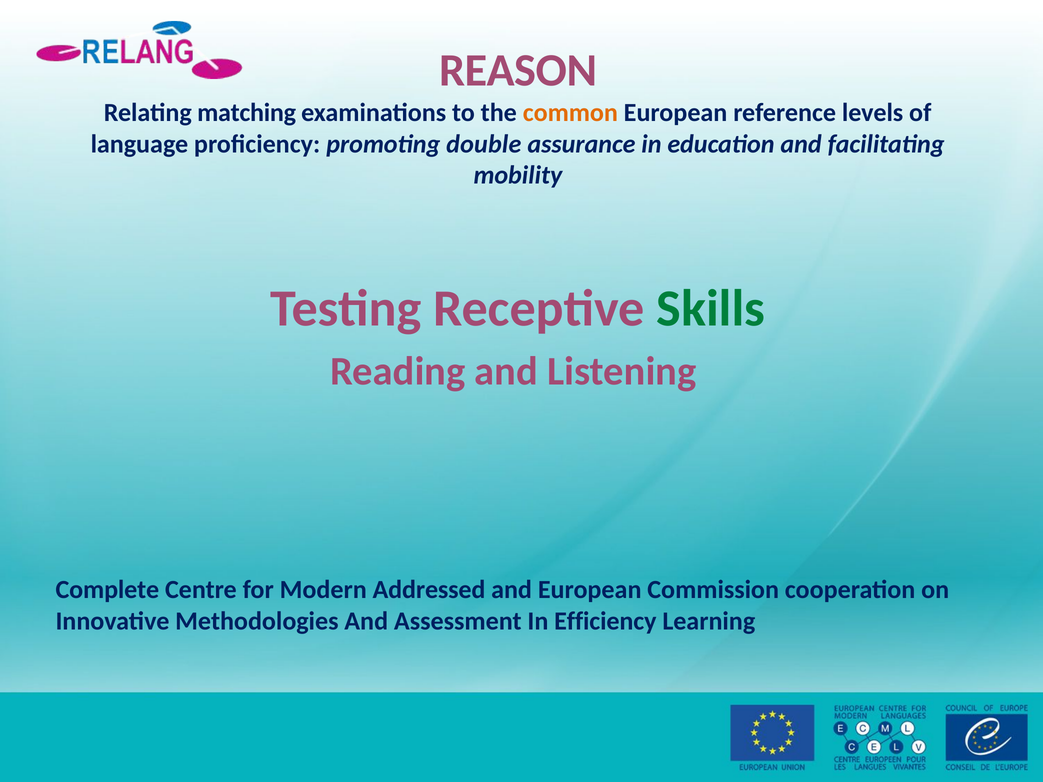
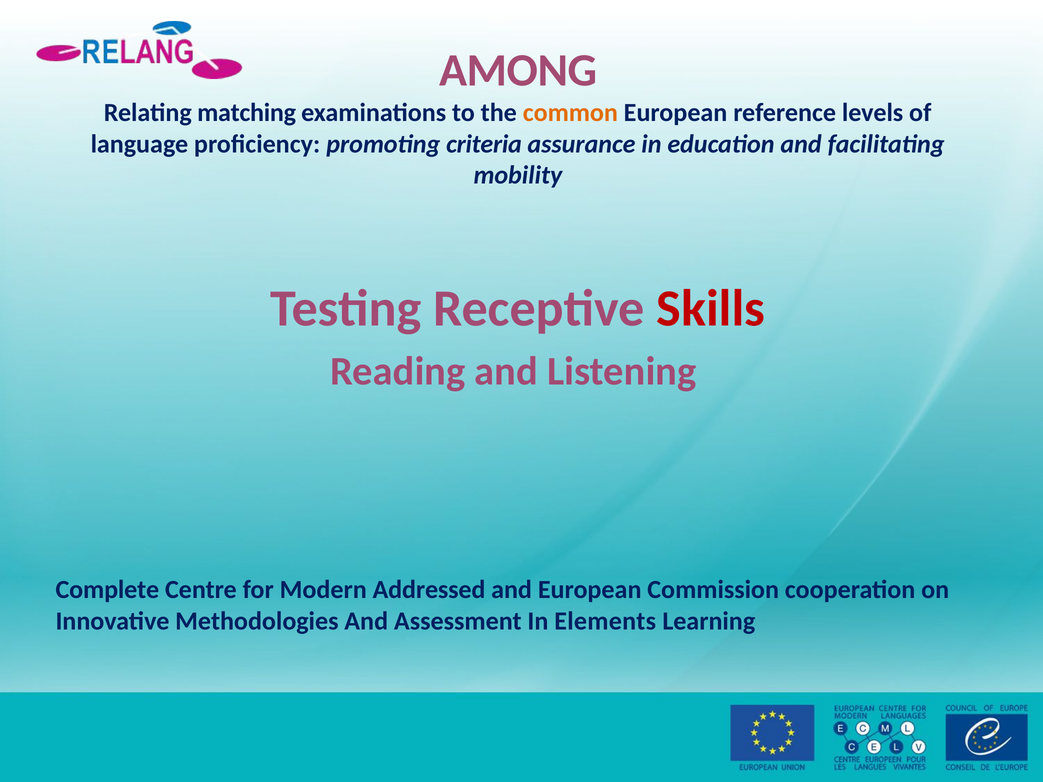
REASON: REASON -> AMONG
double: double -> criteria
Skills colour: green -> red
Efficiency: Efficiency -> Elements
